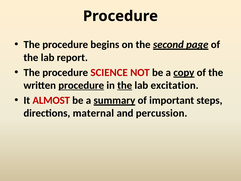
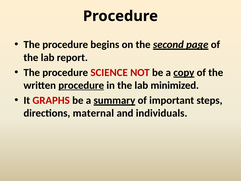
the at (125, 85) underline: present -> none
excitation: excitation -> minimized
ALMOST: ALMOST -> GRAPHS
percussion: percussion -> individuals
